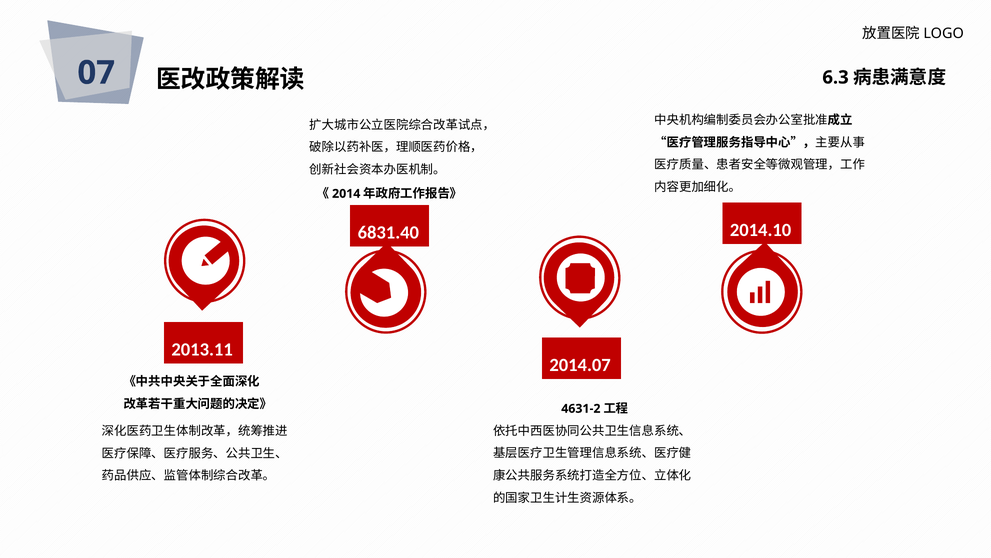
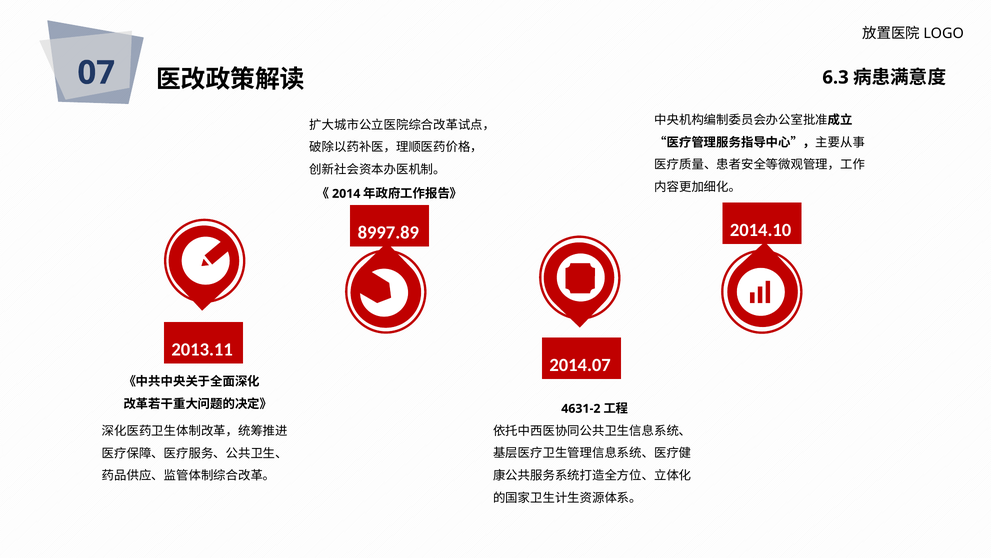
6831.40: 6831.40 -> 8997.89
